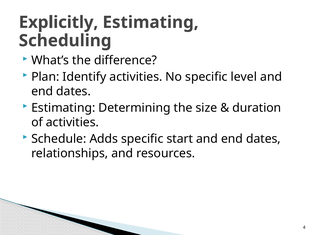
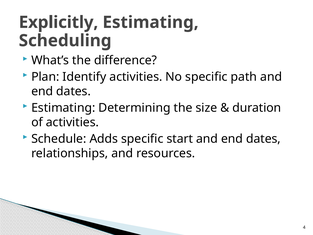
level: level -> path
